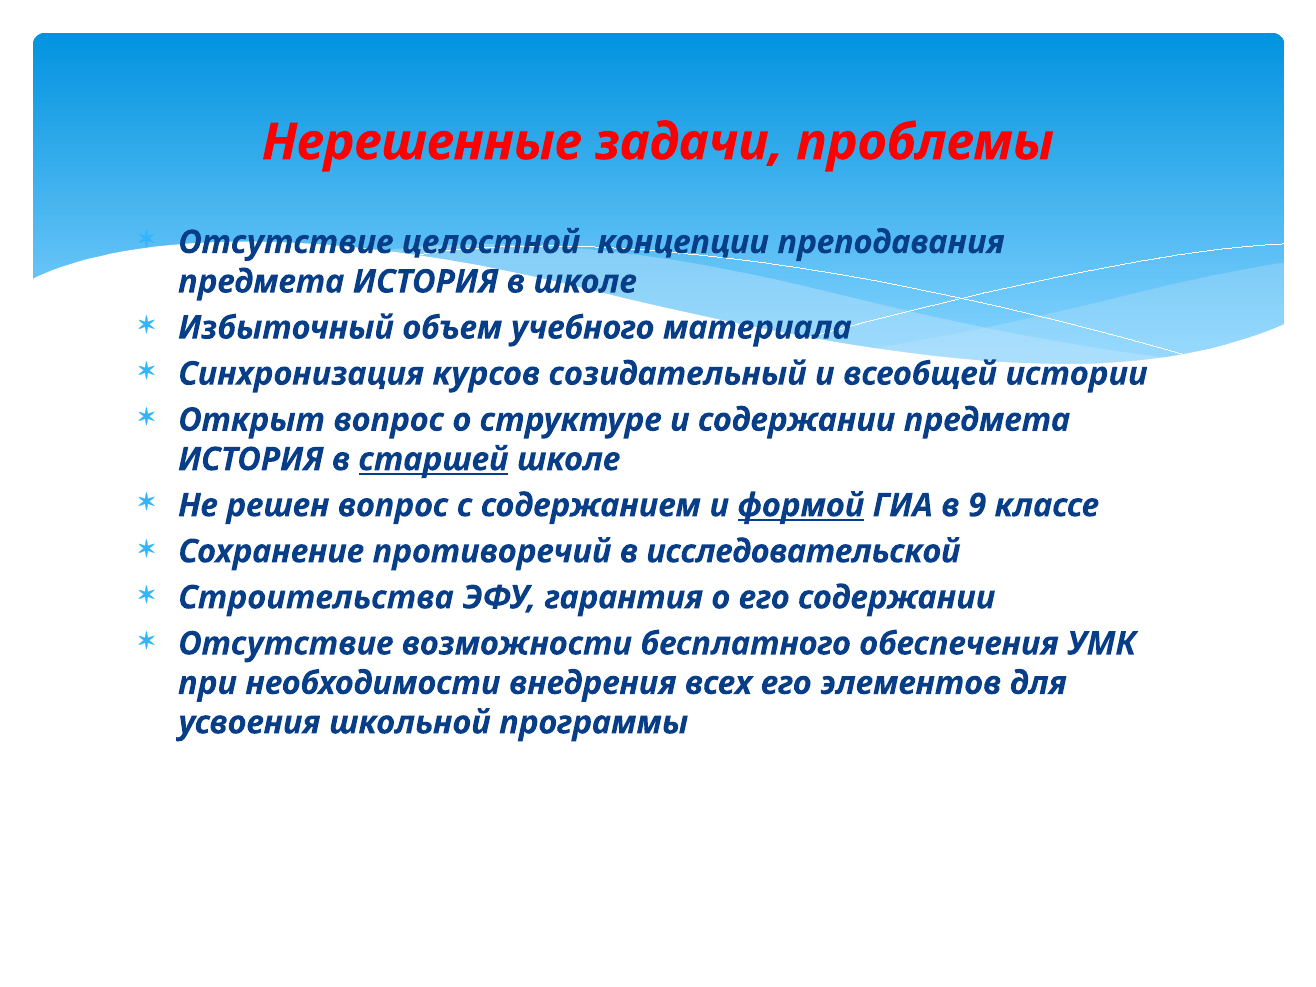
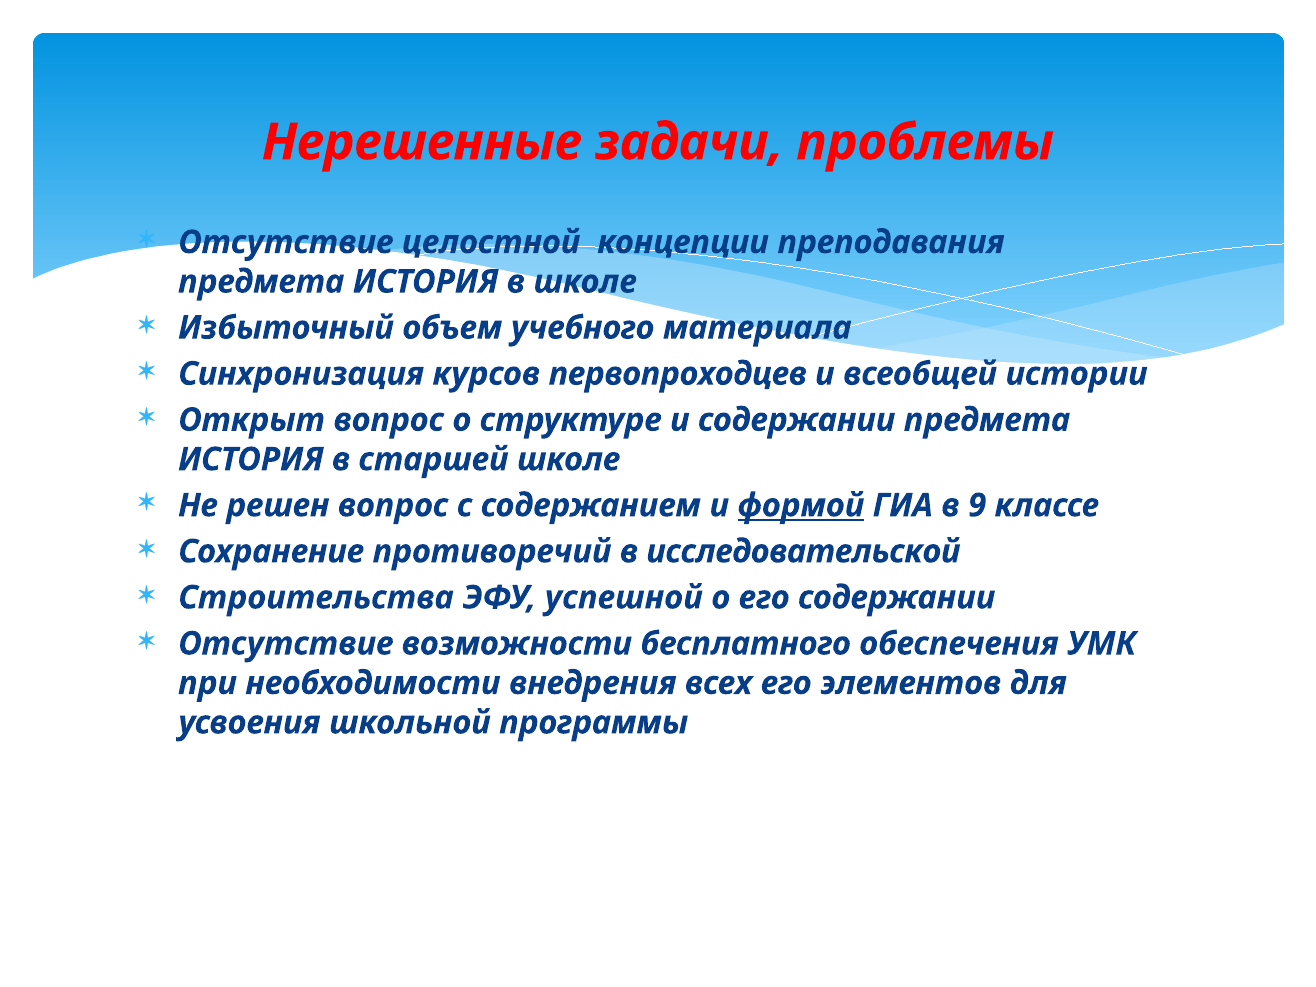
созидательный: созидательный -> первопроходцев
старшей underline: present -> none
гарантия: гарантия -> успешной
